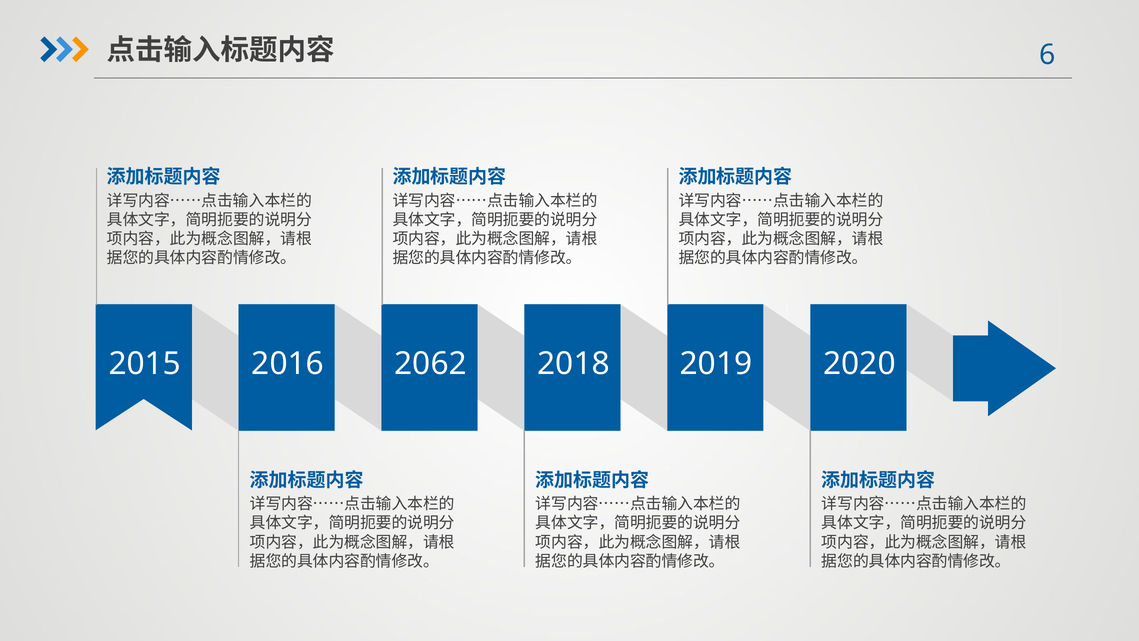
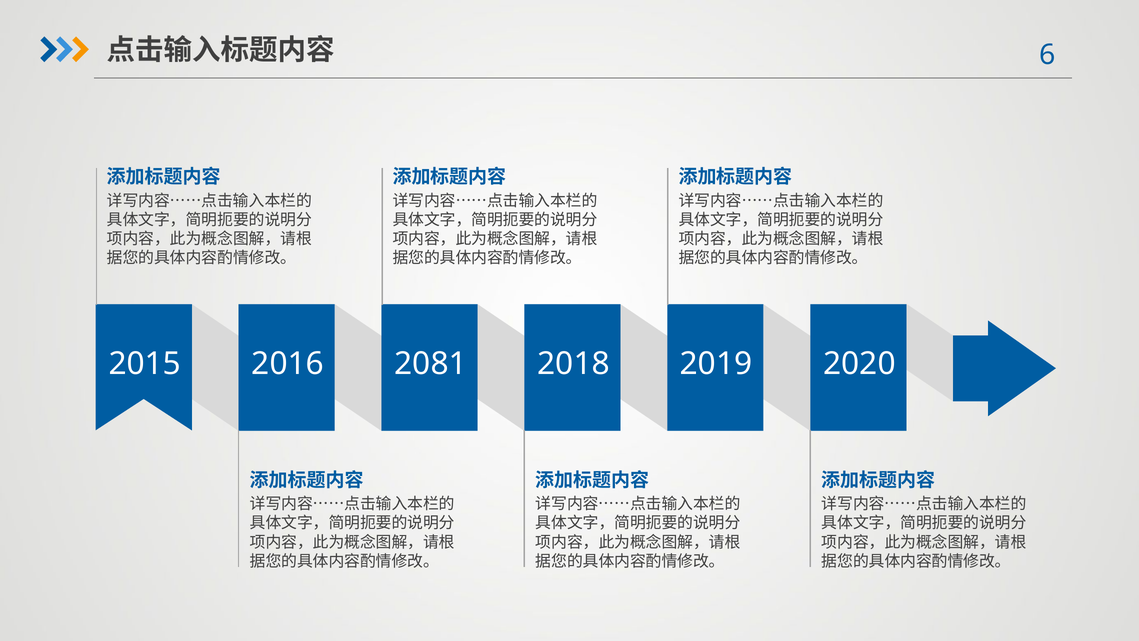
2062: 2062 -> 2081
